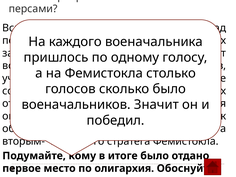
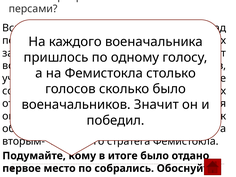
по олигархия: олигархия -> собрались
